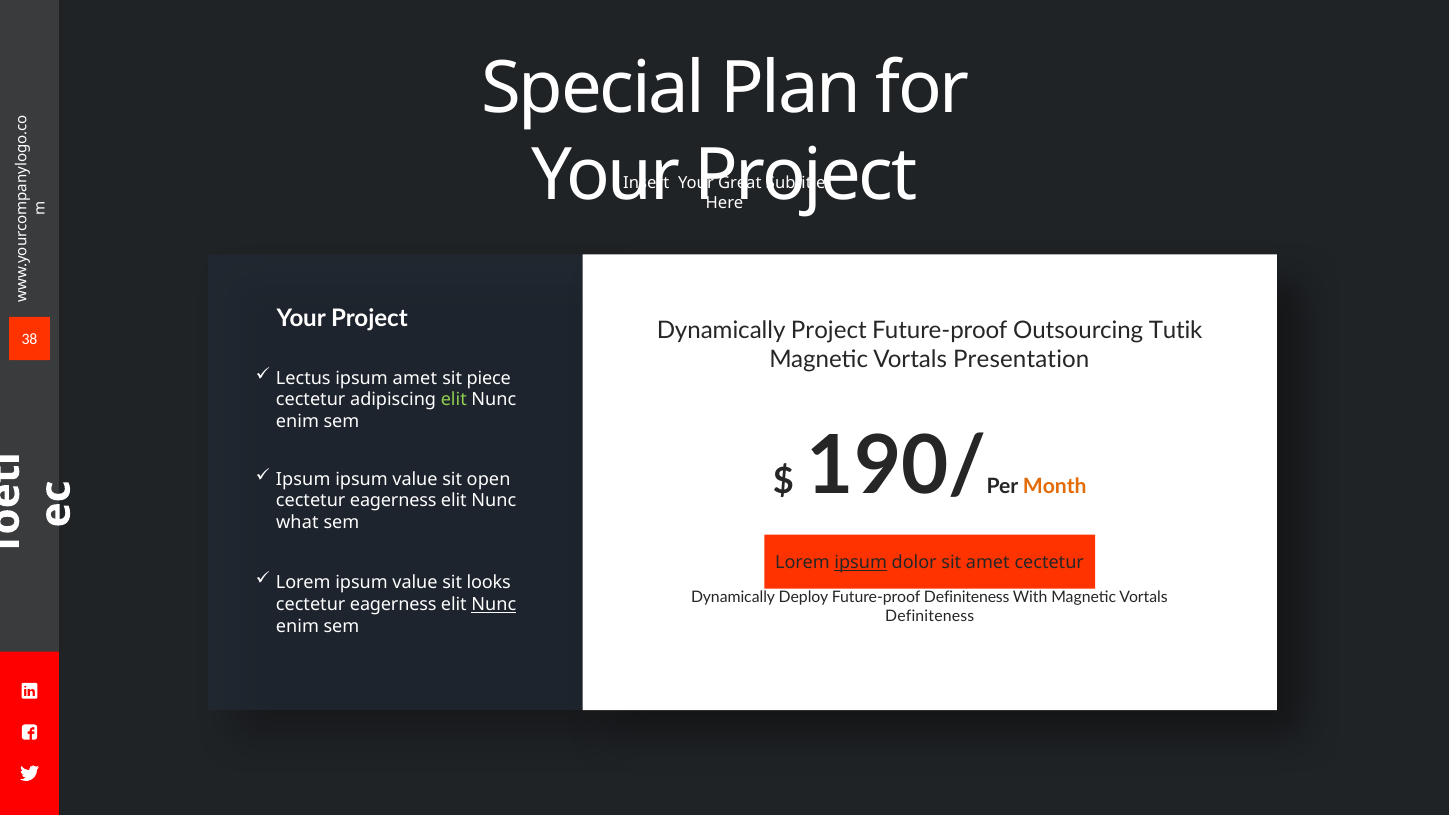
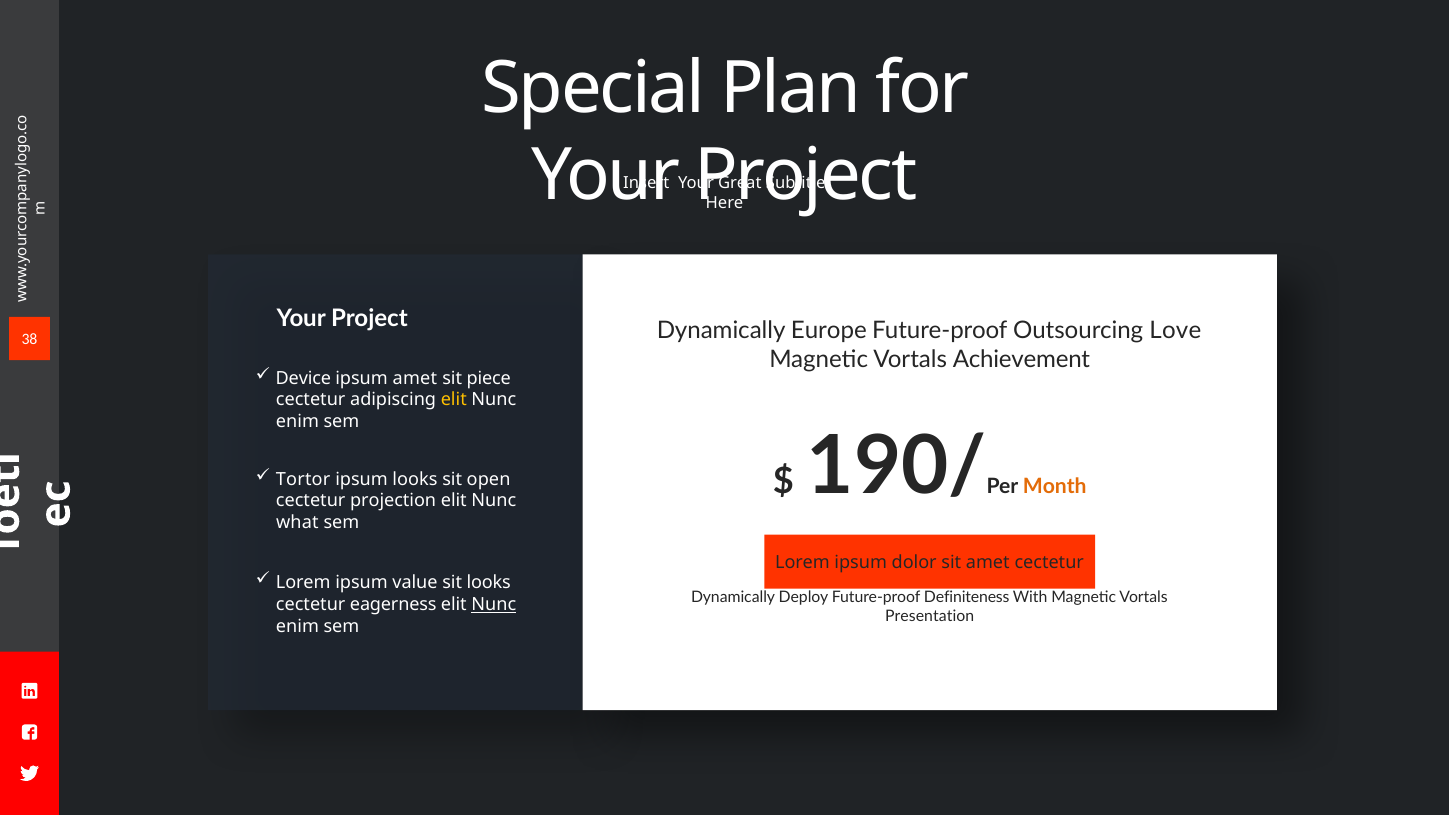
Dynamically Project: Project -> Europe
Tutik: Tutik -> Love
Presentation: Presentation -> Achievement
Lectus: Lectus -> Device
elit at (454, 400) colour: light green -> yellow
Ipsum at (303, 479): Ipsum -> Tortor
value at (415, 479): value -> looks
eagerness at (393, 501): eagerness -> projection
ipsum at (861, 563) underline: present -> none
Definiteness at (930, 617): Definiteness -> Presentation
